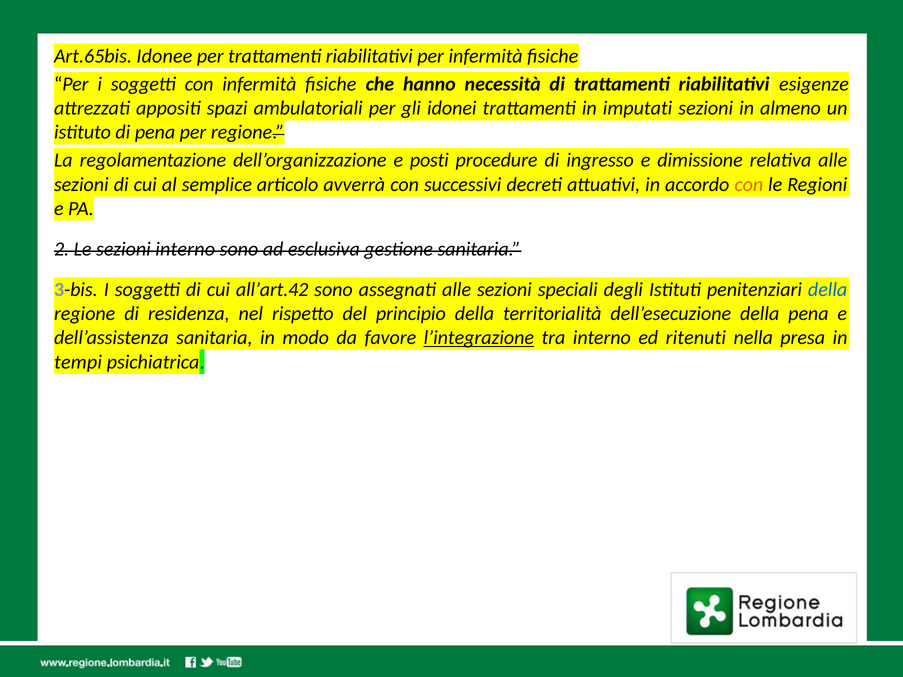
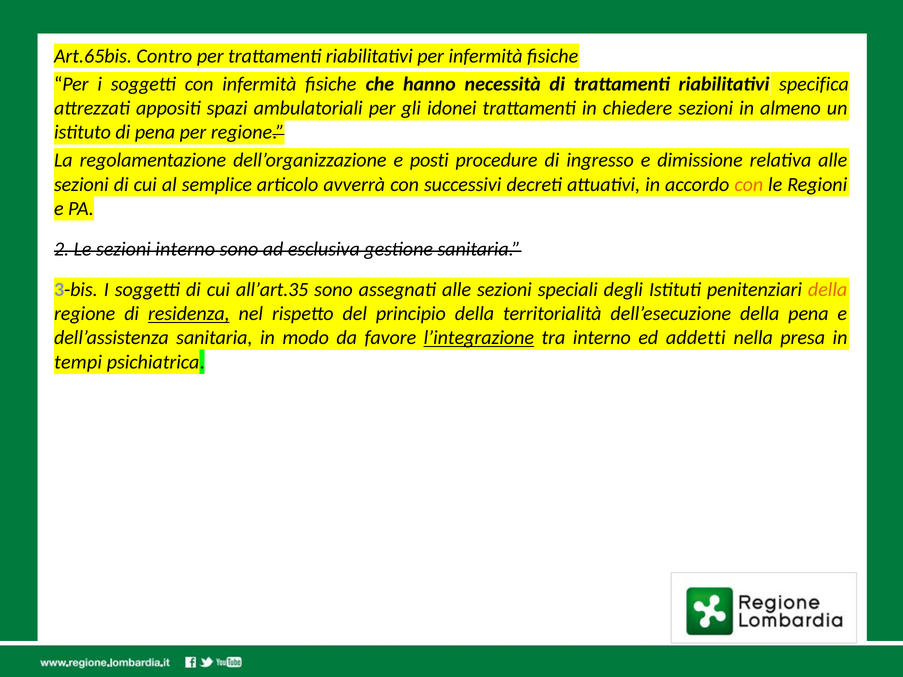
Idonee: Idonee -> Contro
esigenze: esigenze -> specifica
imputati: imputati -> chiedere
all’art.42: all’art.42 -> all’art.35
della at (828, 290) colour: blue -> orange
residenza underline: none -> present
ritenuti: ritenuti -> addetti
